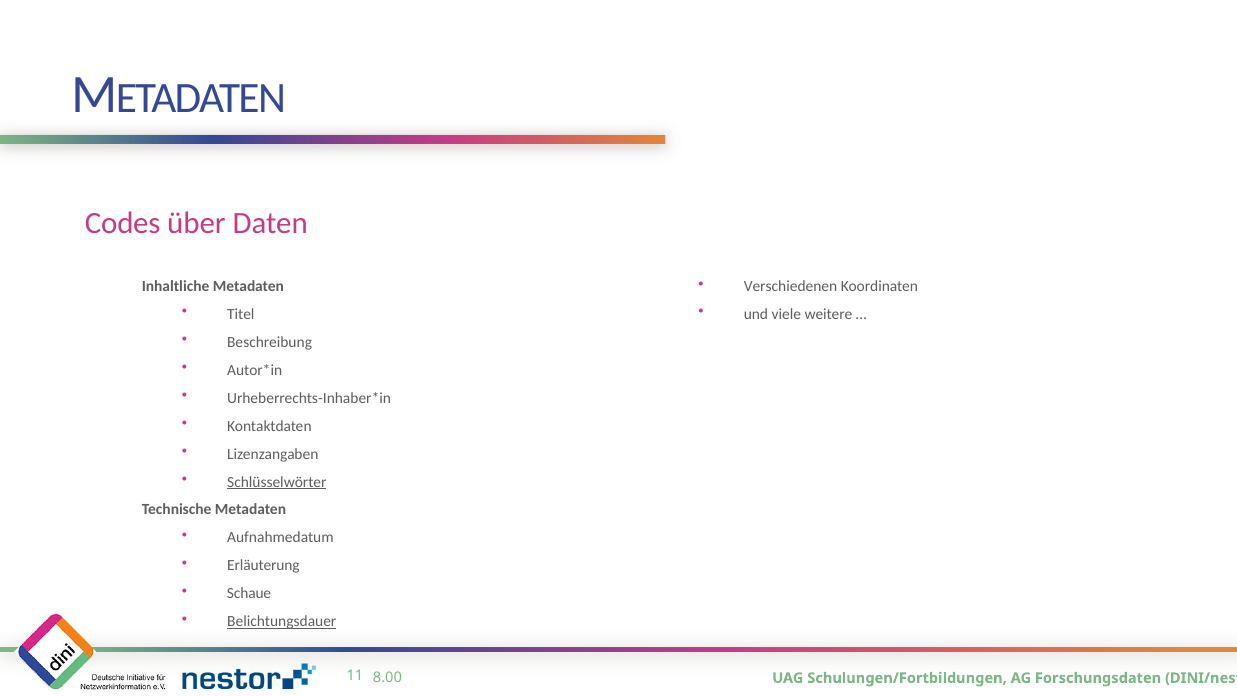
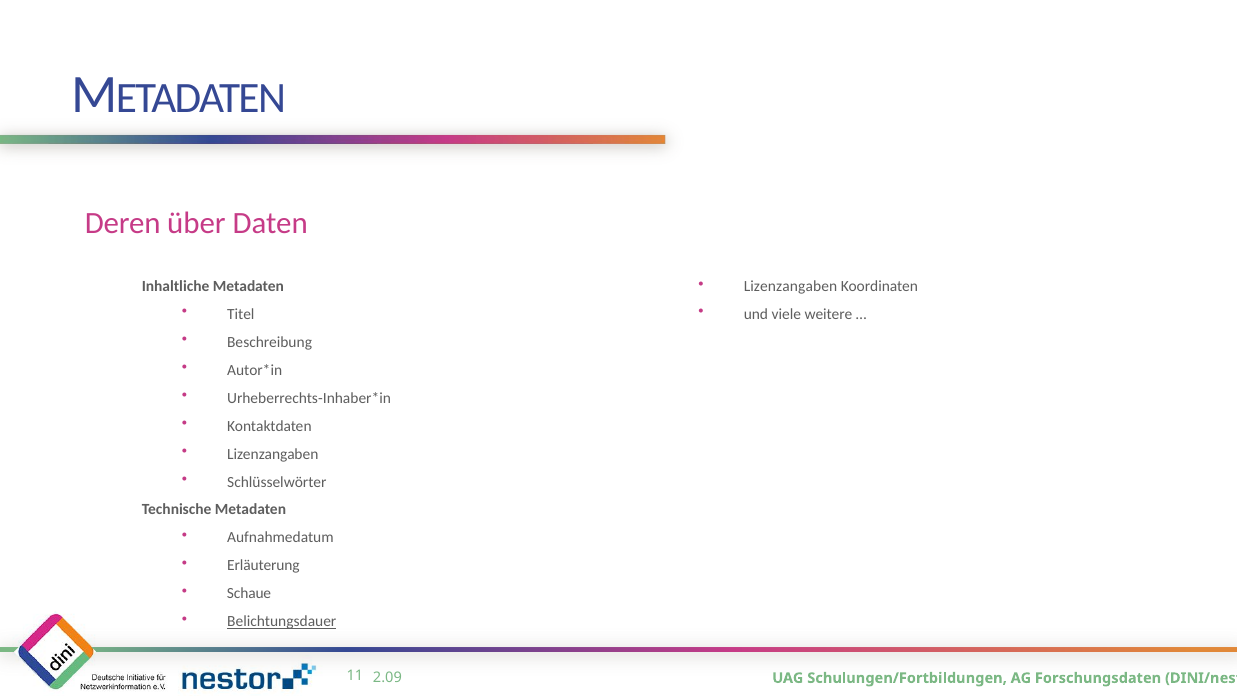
Codes: Codes -> Deren
Verschiedenen at (791, 286): Verschiedenen -> Lizenzangaben
Schlüsselwörter underline: present -> none
8.00: 8.00 -> 2.09
